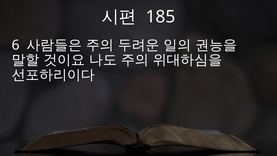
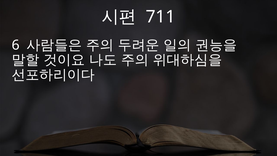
185: 185 -> 711
